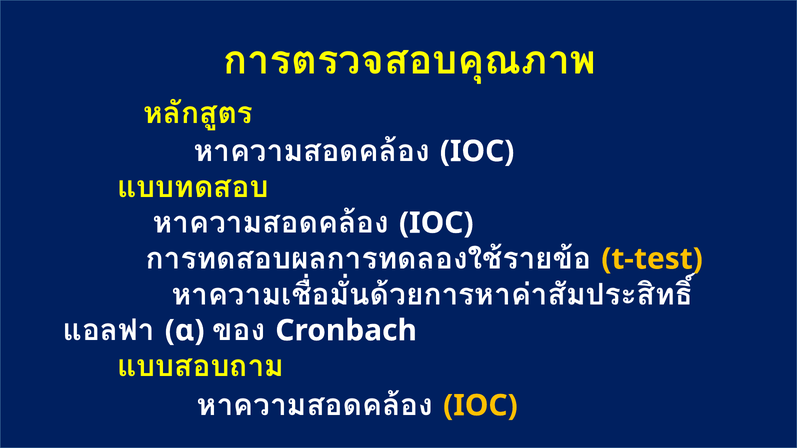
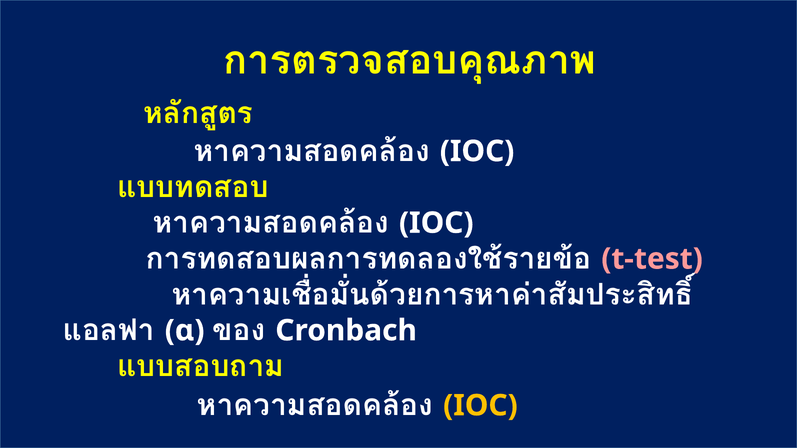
t-test colour: yellow -> pink
